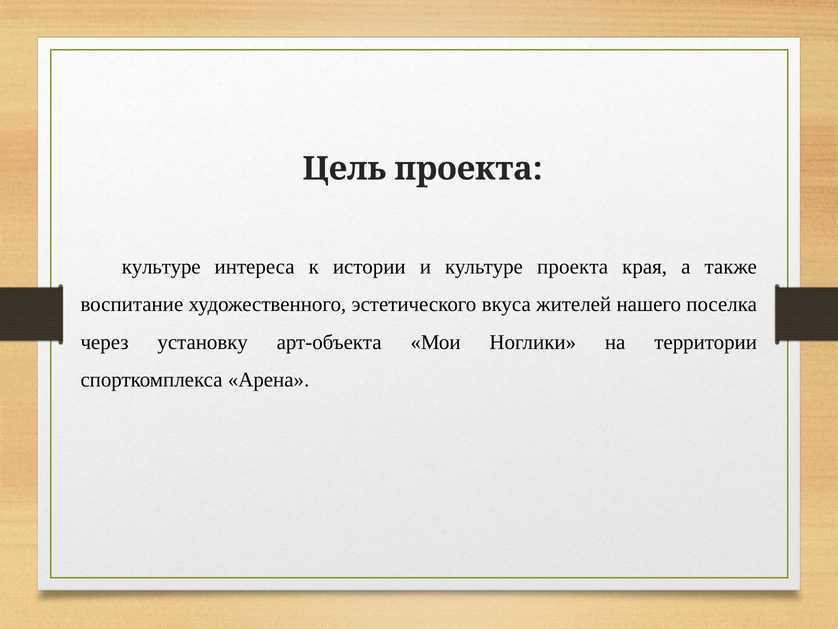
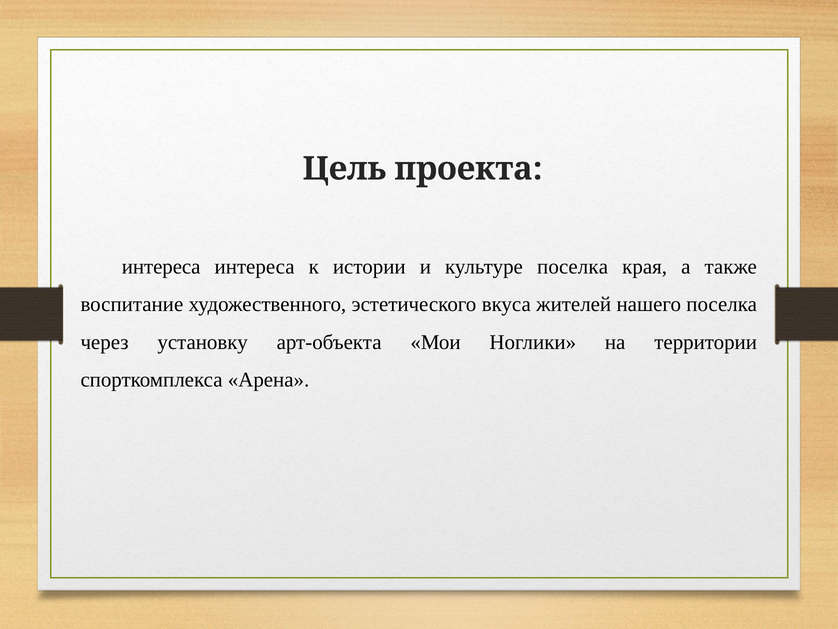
культуре at (161, 266): культуре -> интереса
культуре проекта: проекта -> поселка
